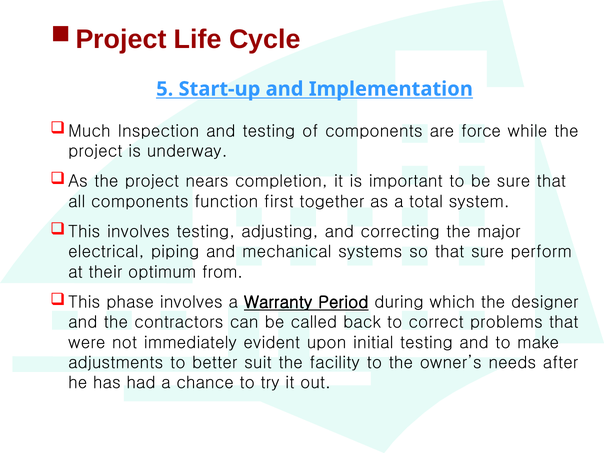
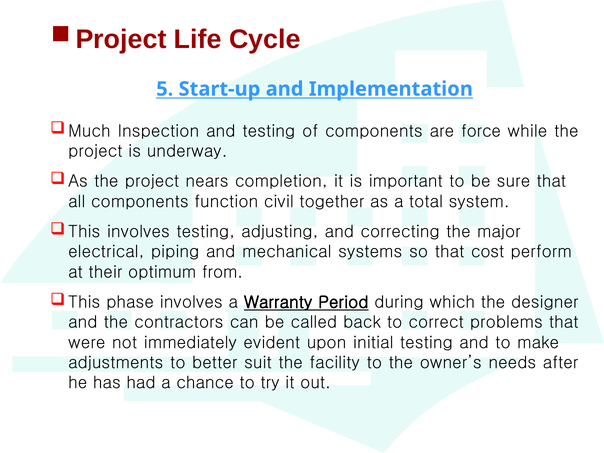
first: first -> civil
that sure: sure -> cost
